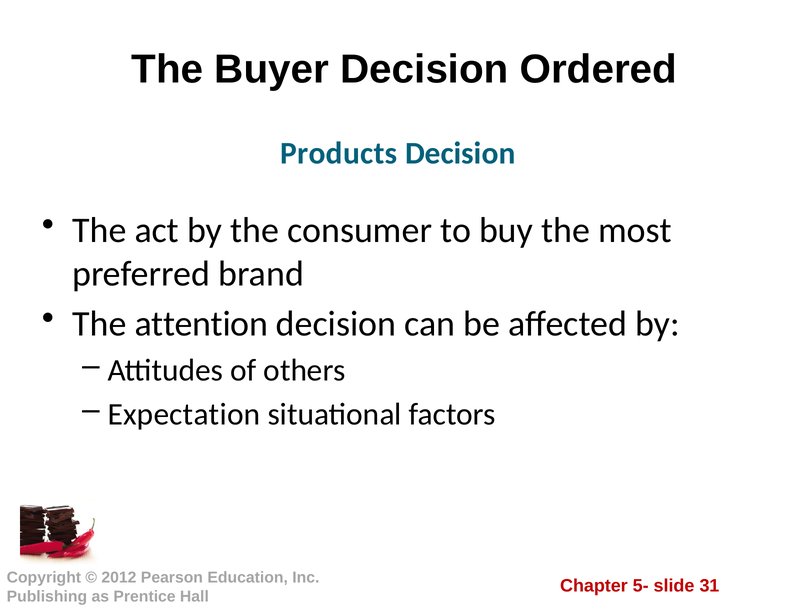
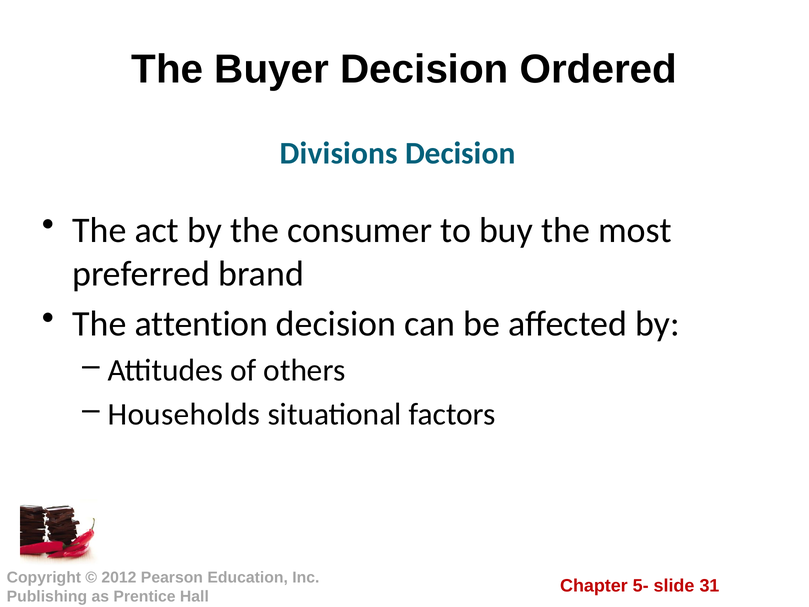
Products: Products -> Divisions
Expectation: Expectation -> Households
